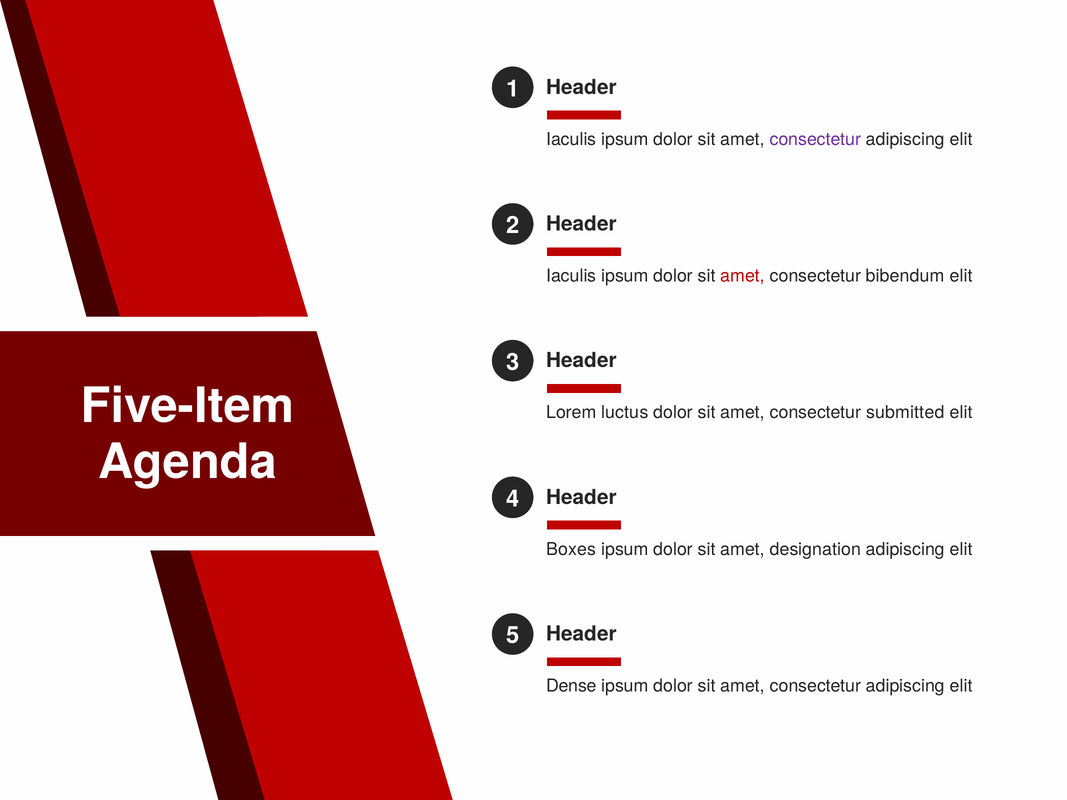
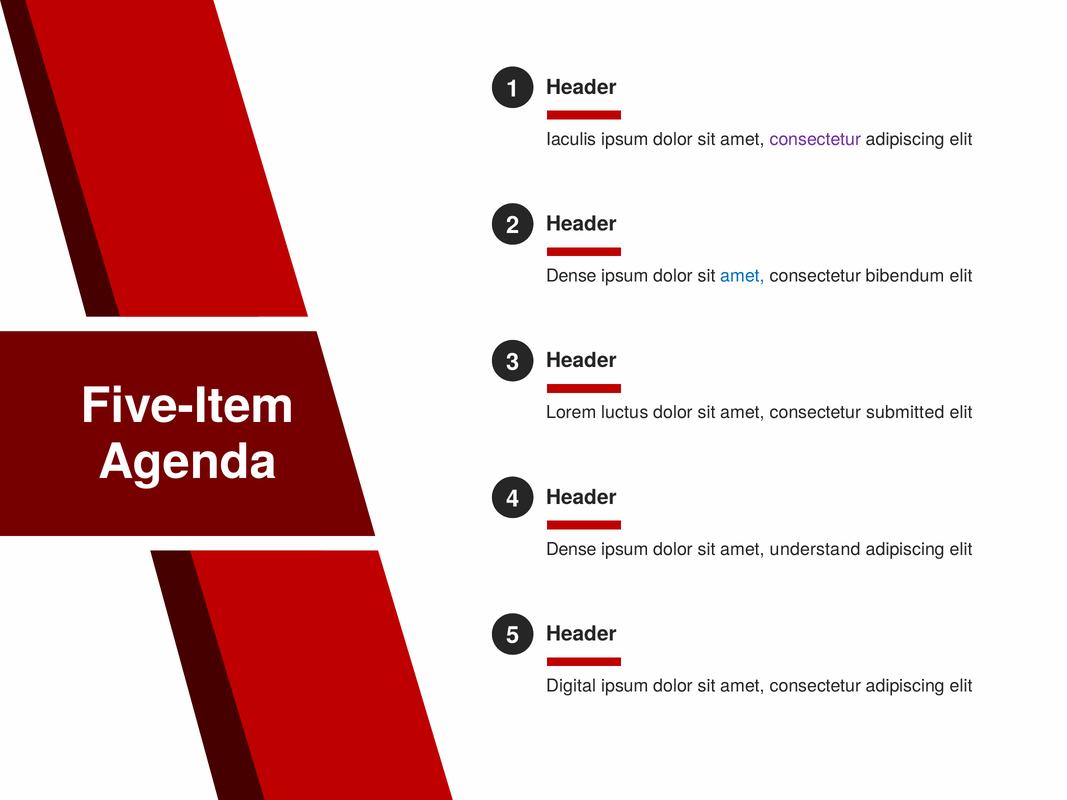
Iaculis at (571, 276): Iaculis -> Dense
amet at (743, 276) colour: red -> blue
Boxes at (571, 549): Boxes -> Dense
designation: designation -> understand
Dense: Dense -> Digital
